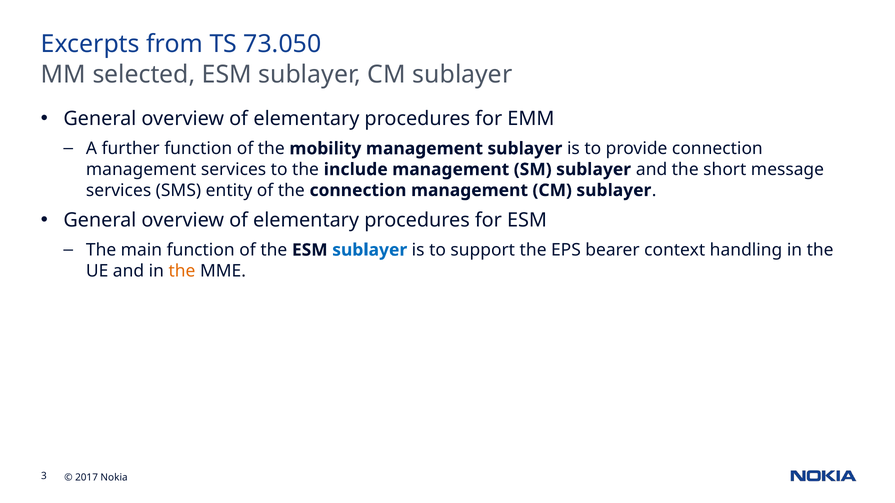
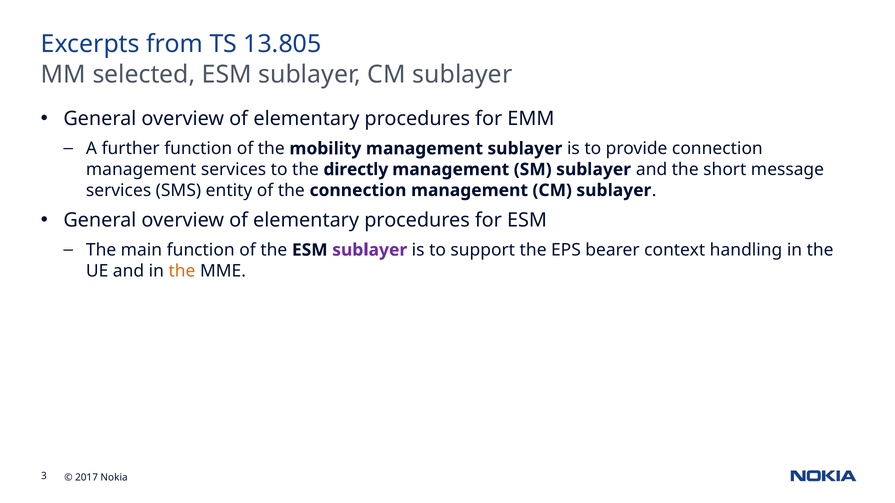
73.050: 73.050 -> 13.805
include: include -> directly
sublayer at (370, 250) colour: blue -> purple
